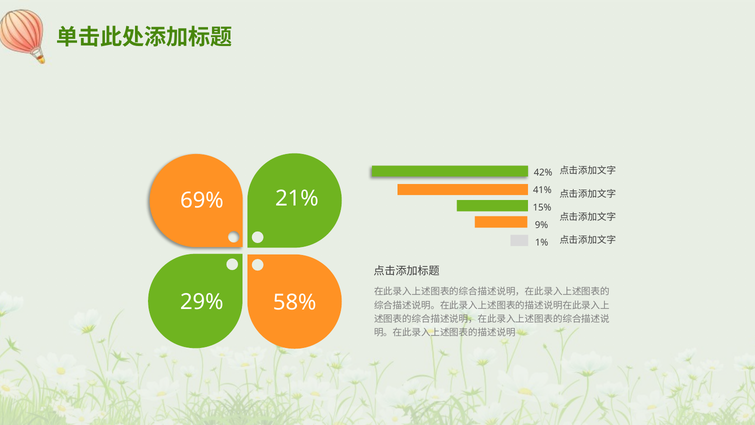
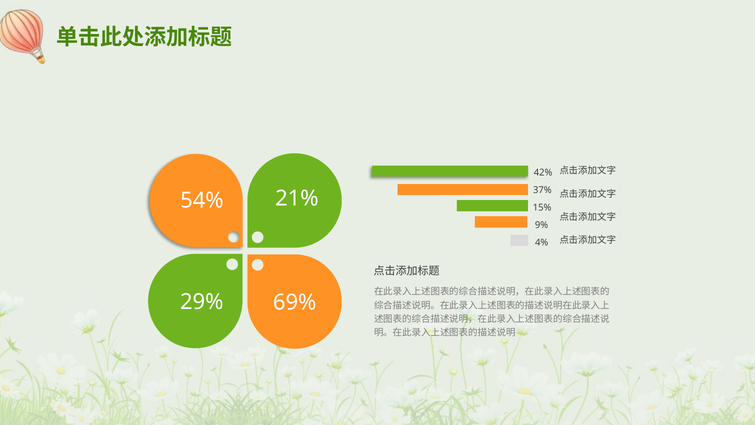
41%: 41% -> 37%
69%: 69% -> 54%
1%: 1% -> 4%
58%: 58% -> 69%
